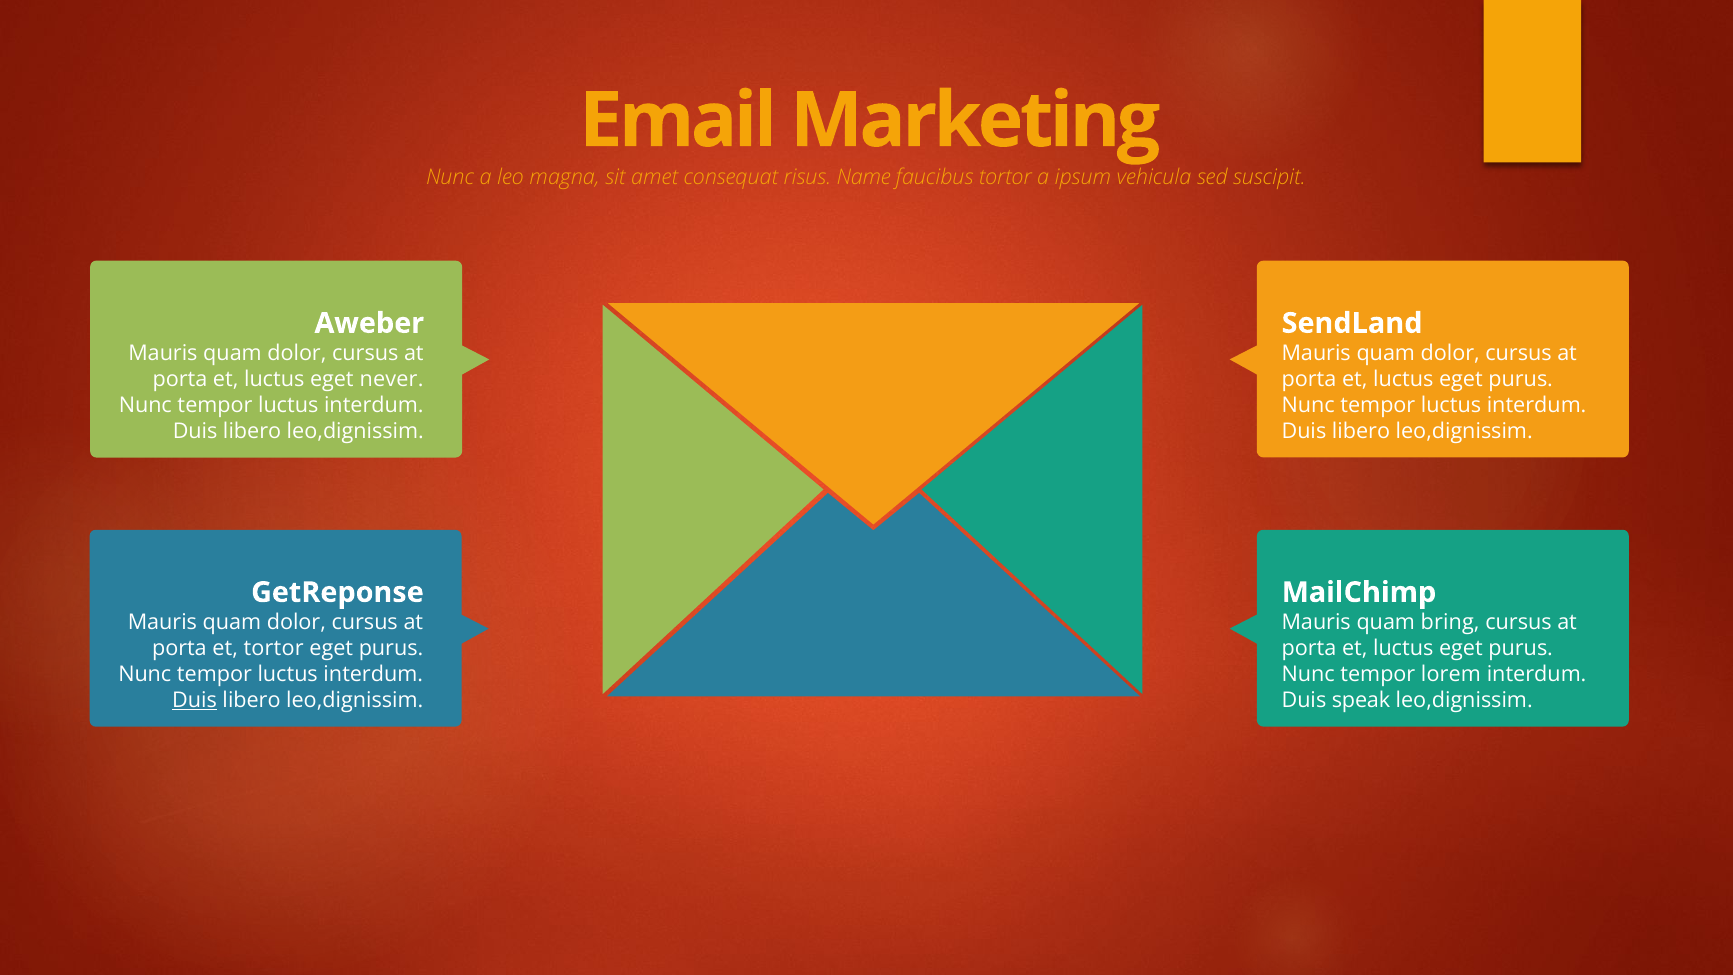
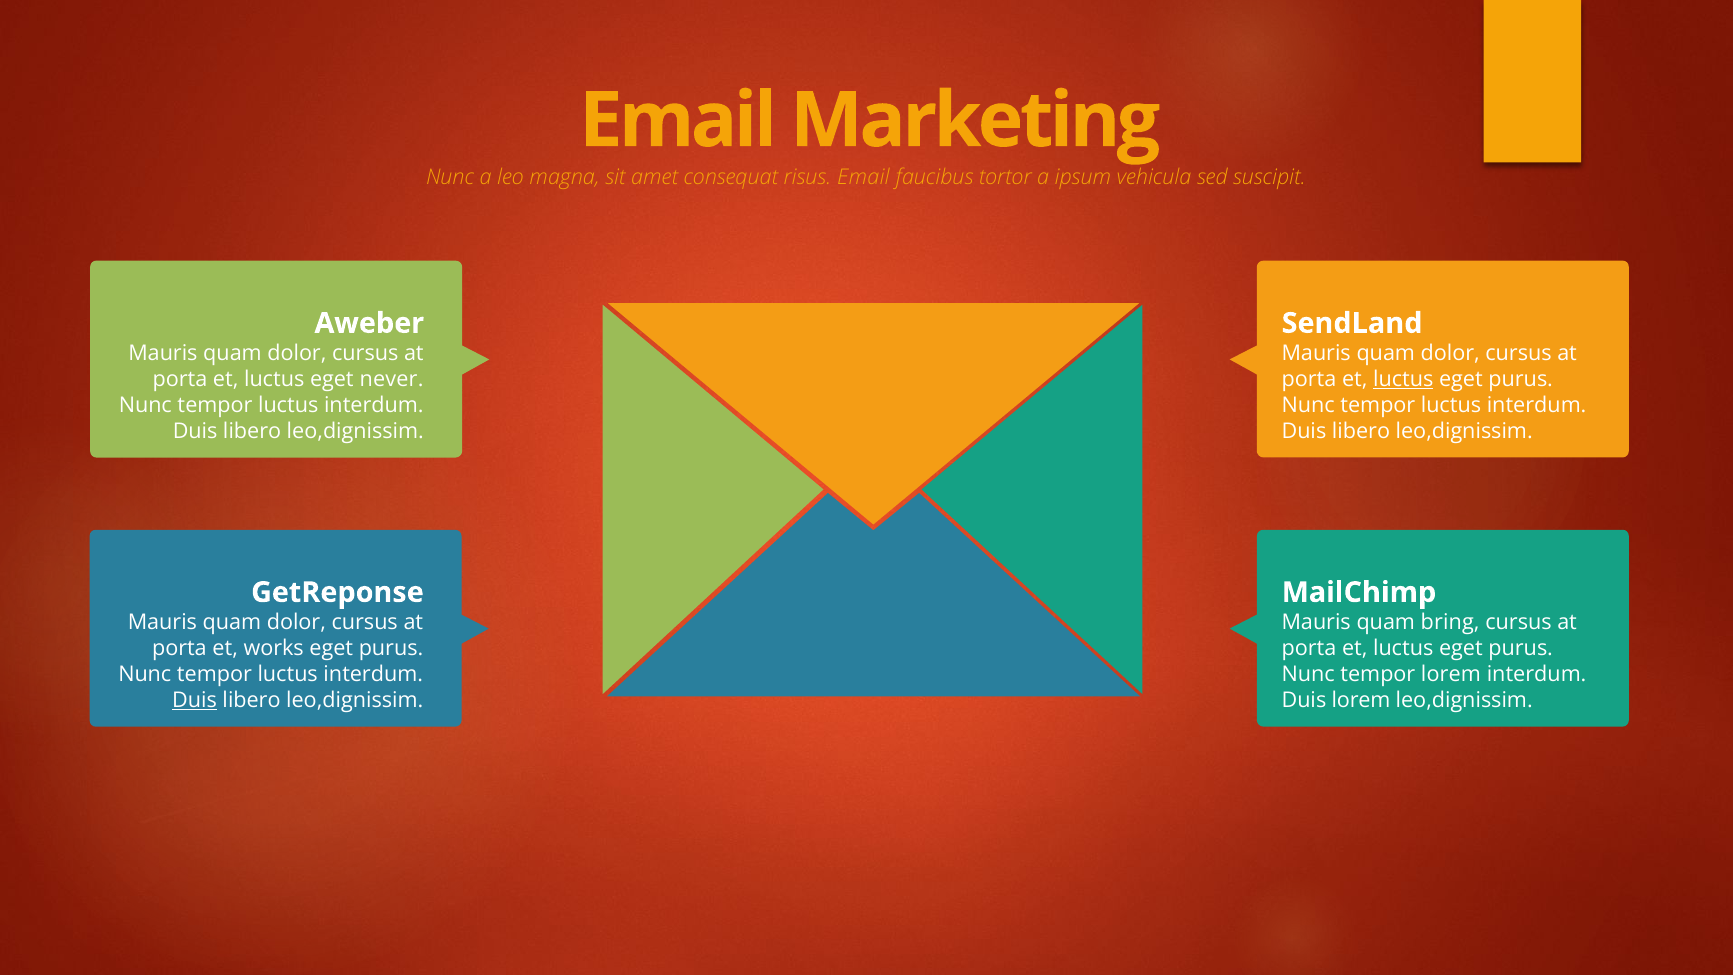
risus Name: Name -> Email
luctus at (1403, 379) underline: none -> present
et tortor: tortor -> works
Duis speak: speak -> lorem
